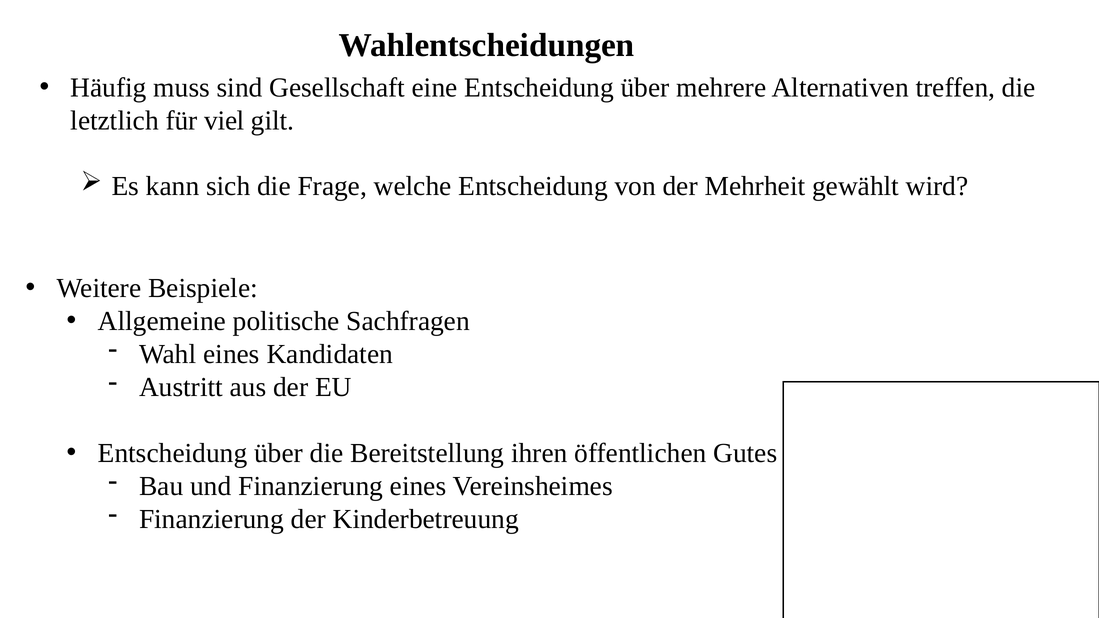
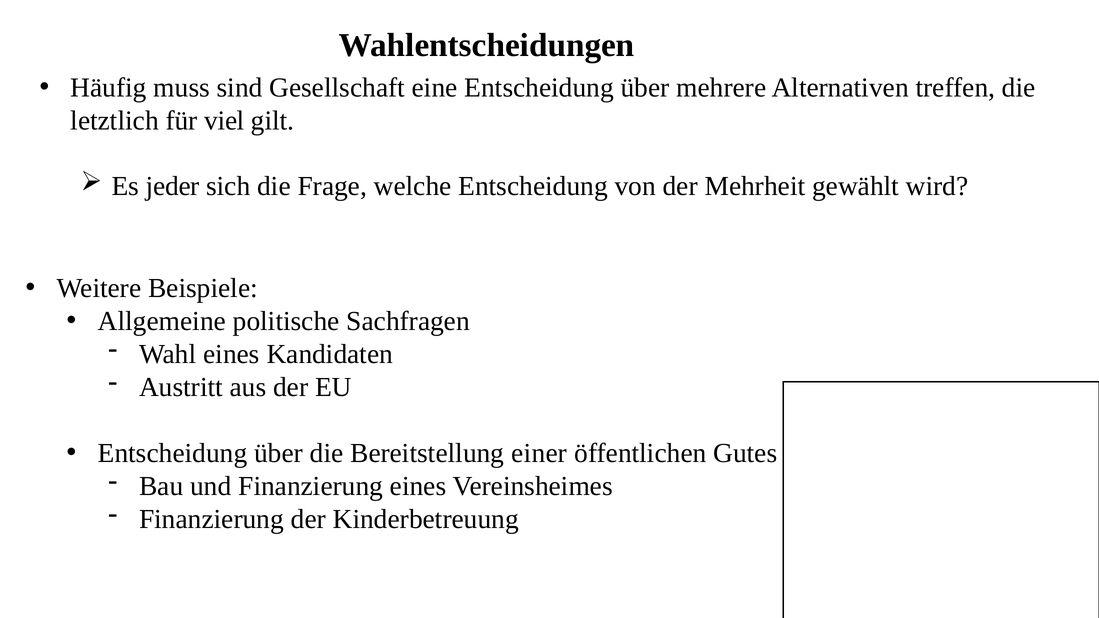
kann: kann -> jeder
ihren: ihren -> einer
